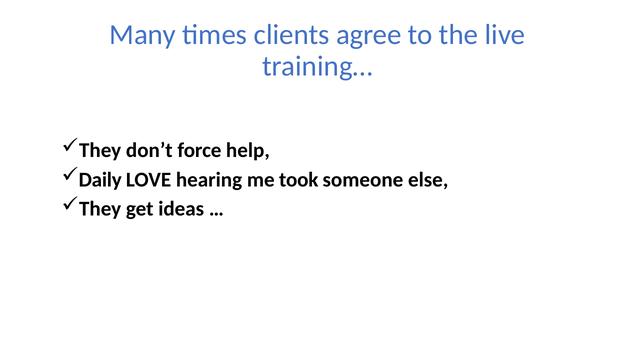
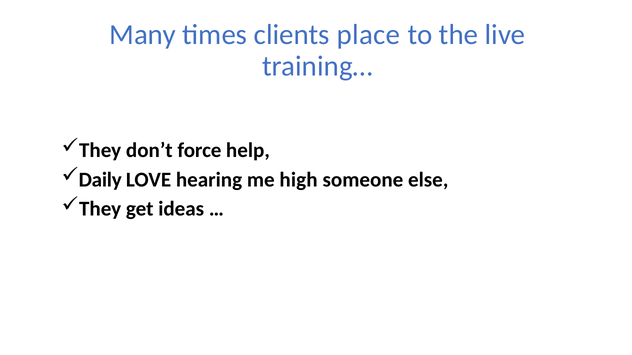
agree: agree -> place
took: took -> high
